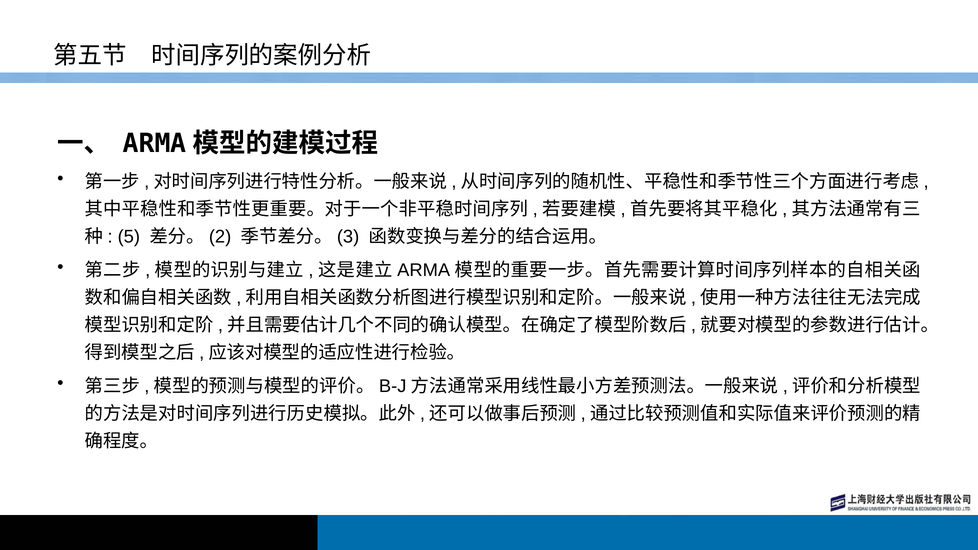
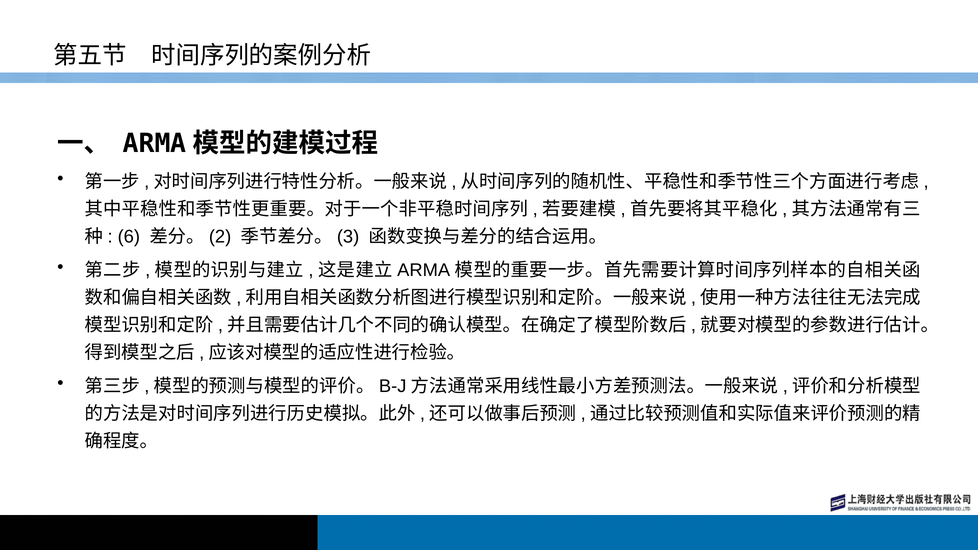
5: 5 -> 6
